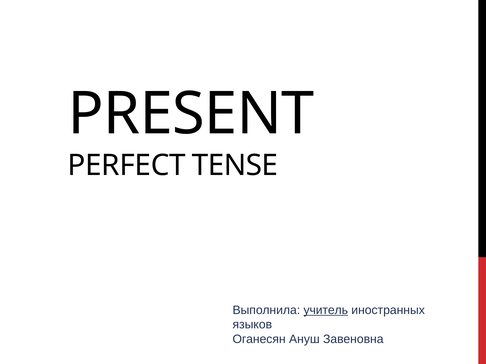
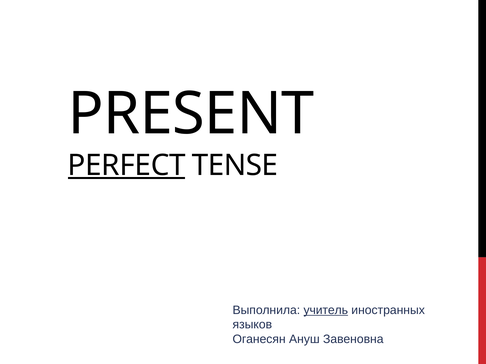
PERFECT underline: none -> present
